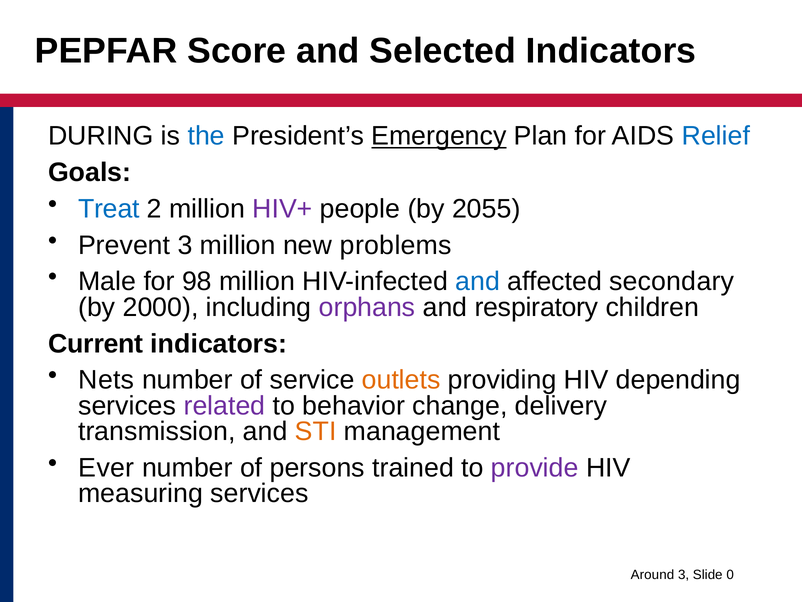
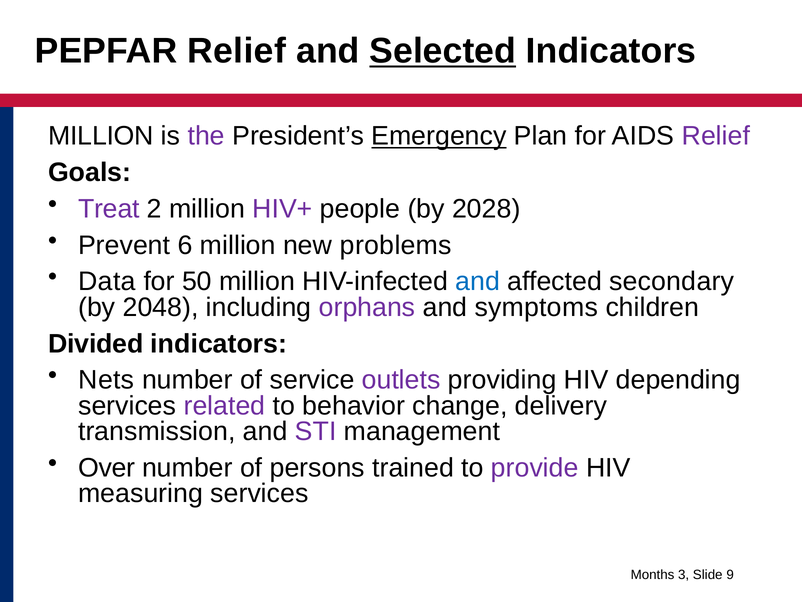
PEPFAR Score: Score -> Relief
Selected underline: none -> present
DURING at (101, 136): DURING -> MILLION
the colour: blue -> purple
Relief at (716, 136) colour: blue -> purple
Treat colour: blue -> purple
2055: 2055 -> 2028
Prevent 3: 3 -> 6
Male: Male -> Data
98: 98 -> 50
2000: 2000 -> 2048
respiratory: respiratory -> symptoms
Current: Current -> Divided
outlets colour: orange -> purple
STI colour: orange -> purple
Ever: Ever -> Over
Around: Around -> Months
0: 0 -> 9
